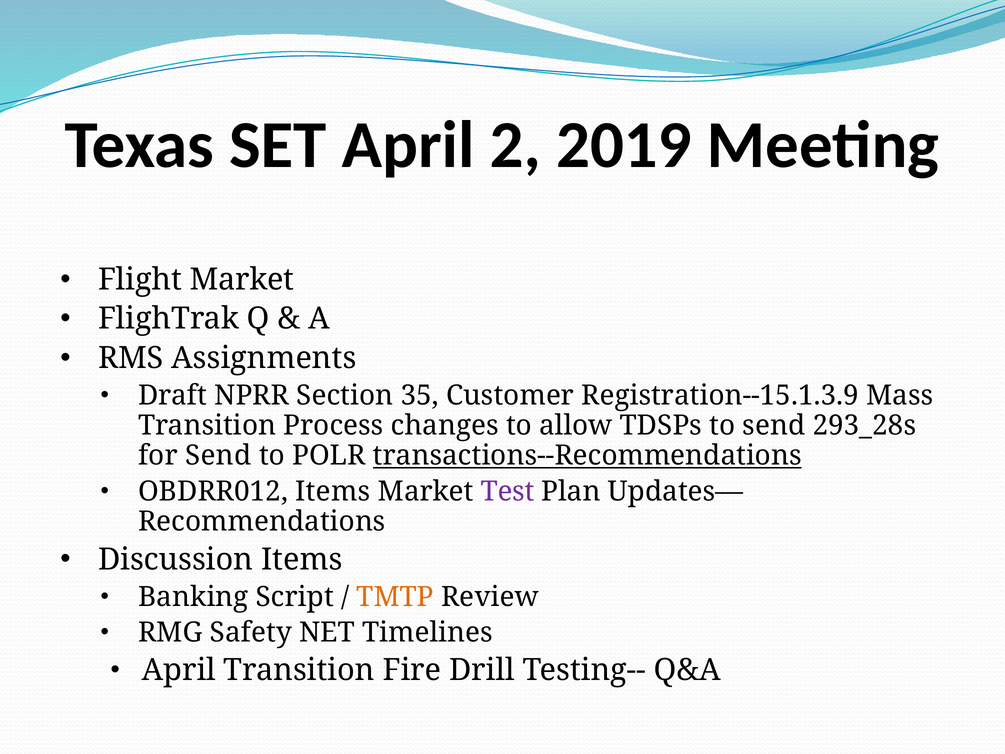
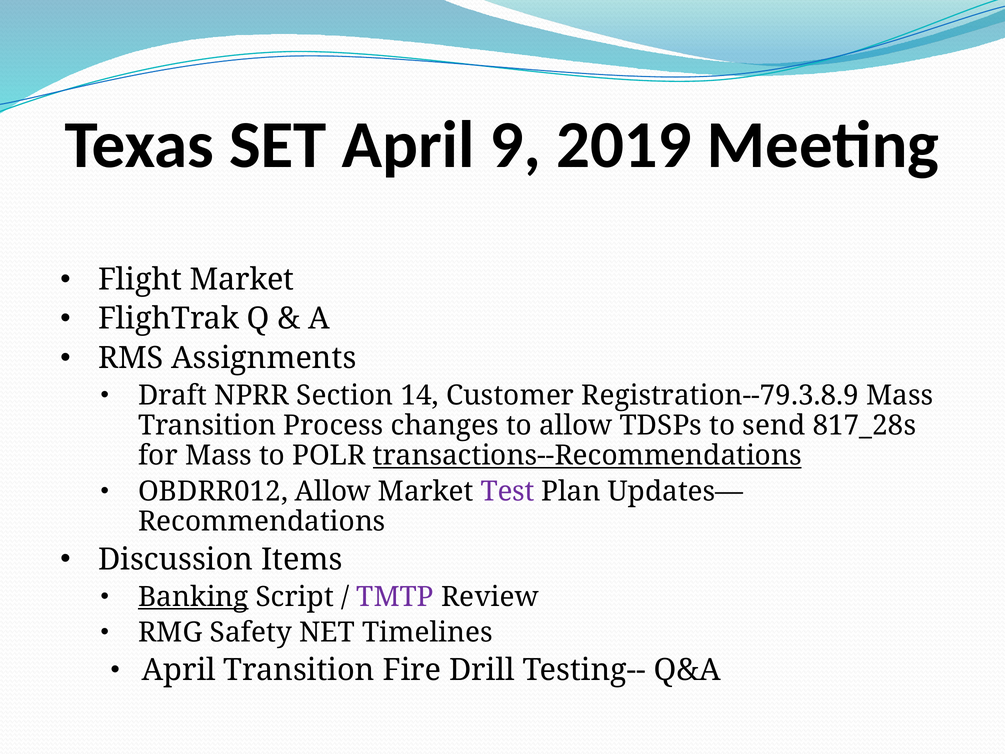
2: 2 -> 9
35: 35 -> 14
Registration--15.1.3.9: Registration--15.1.3.9 -> Registration--79.3.8.9
293_28s: 293_28s -> 817_28s
for Send: Send -> Mass
OBDRR012 Items: Items -> Allow
Banking underline: none -> present
TMTP colour: orange -> purple
